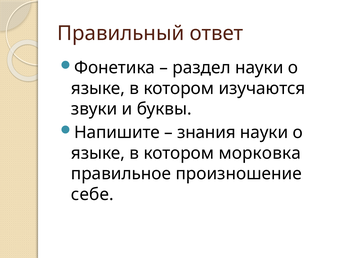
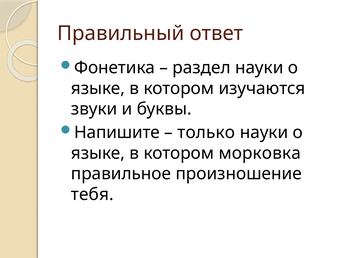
знания: знания -> только
себе: себе -> тебя
